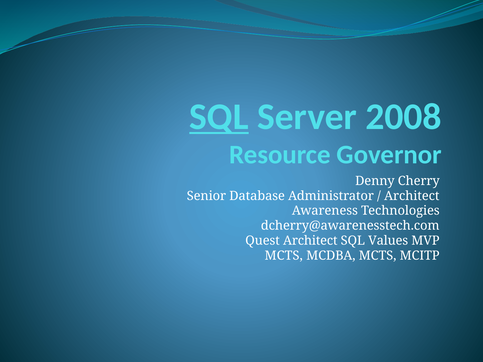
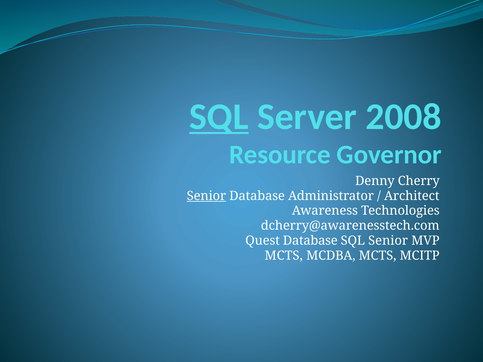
Senior at (206, 196) underline: none -> present
Quest Architect: Architect -> Database
SQL Values: Values -> Senior
